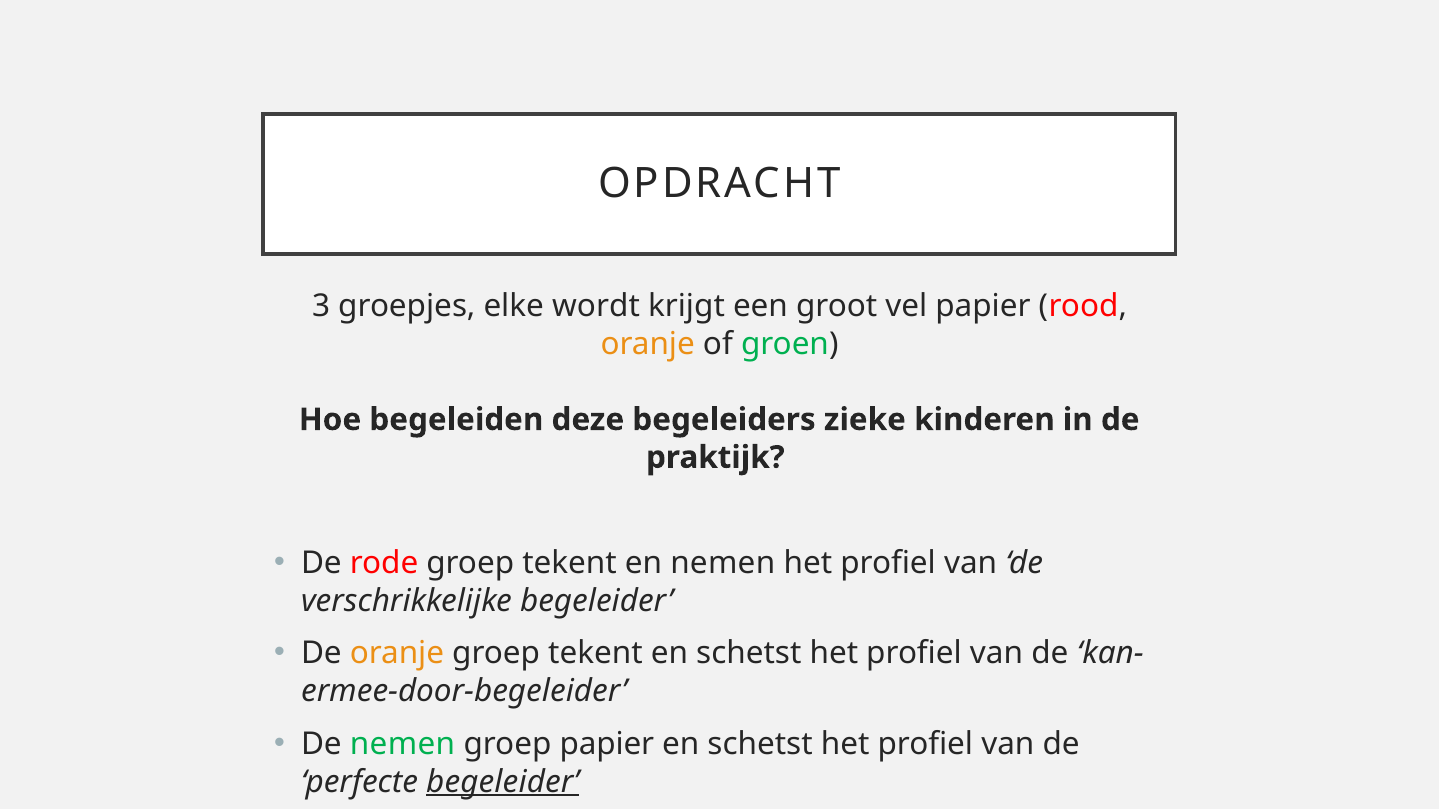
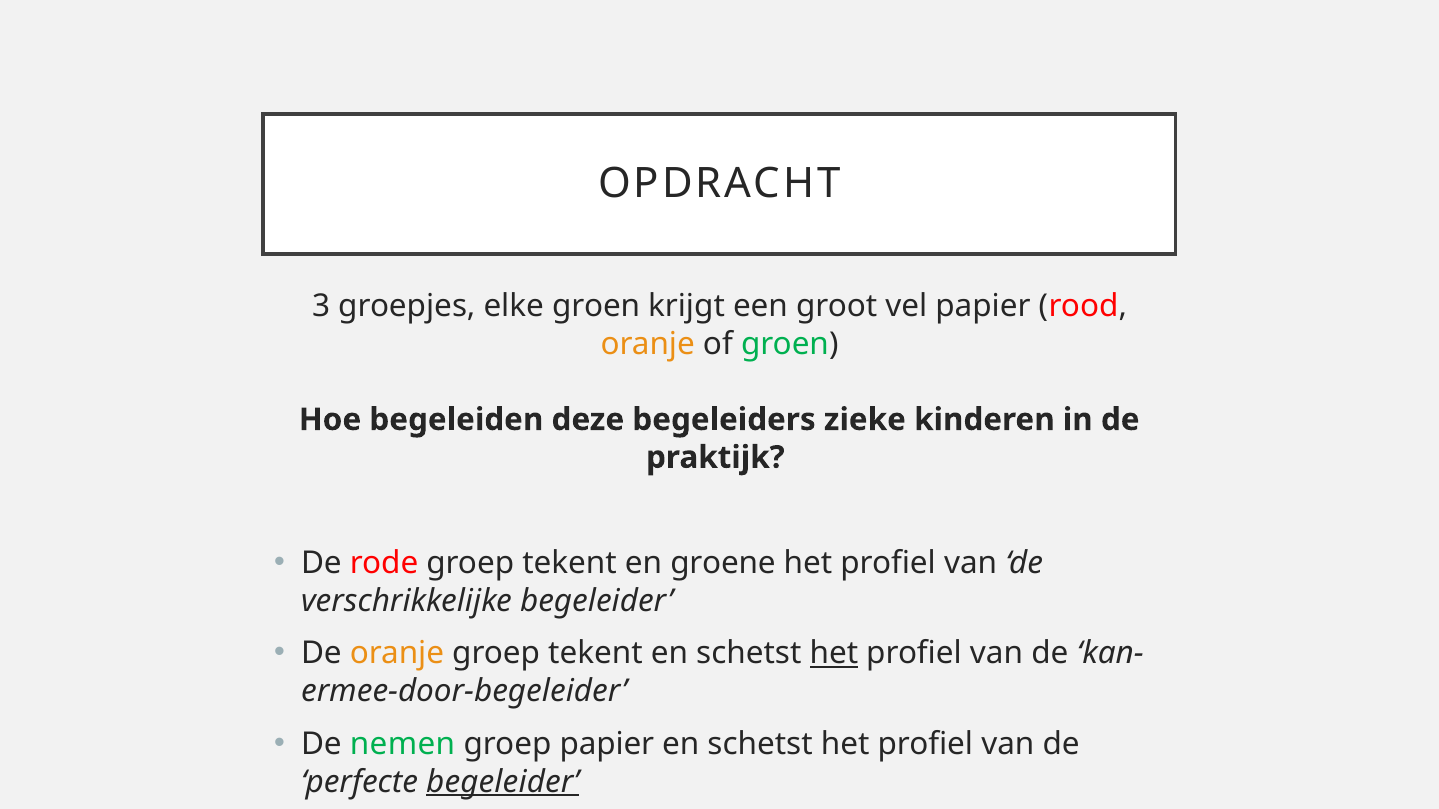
elke wordt: wordt -> groen
en nemen: nemen -> groene
het at (834, 654) underline: none -> present
